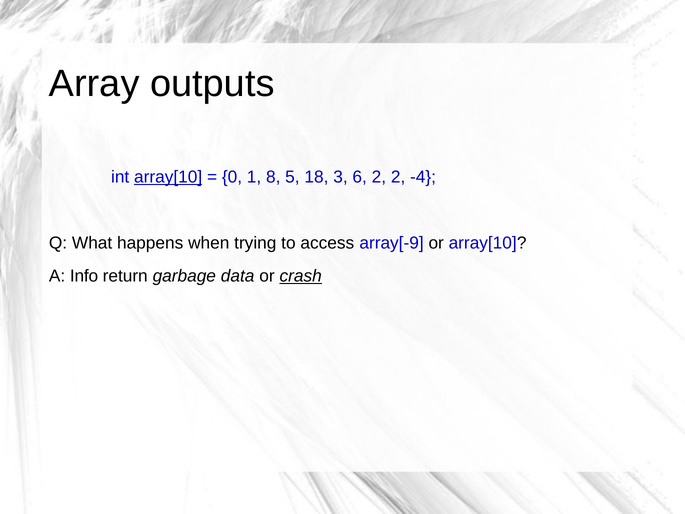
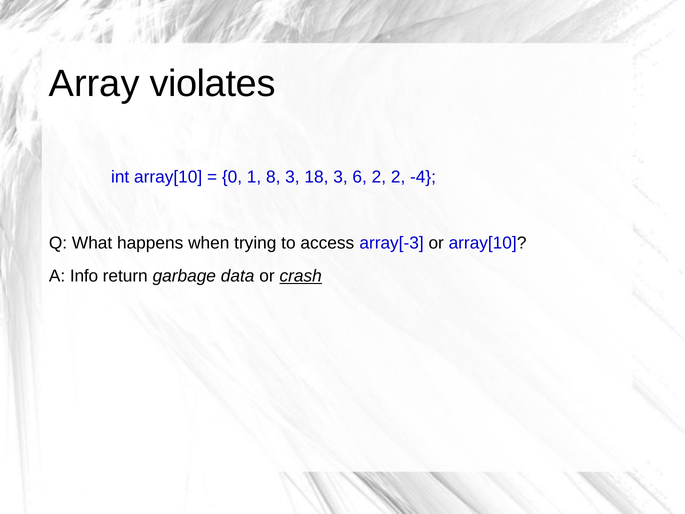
outputs: outputs -> violates
array[10 at (168, 177) underline: present -> none
8 5: 5 -> 3
array[-9: array[-9 -> array[-3
